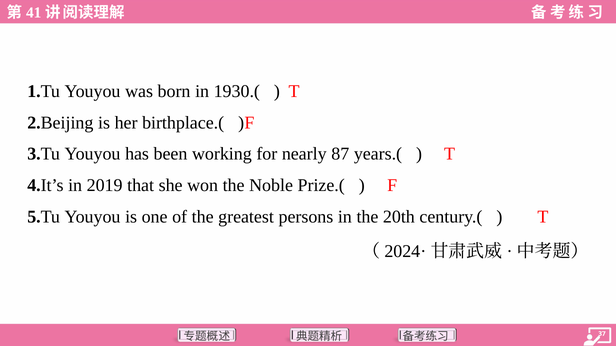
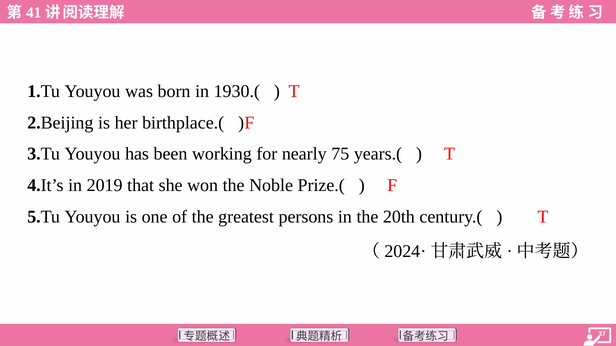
87: 87 -> 75
